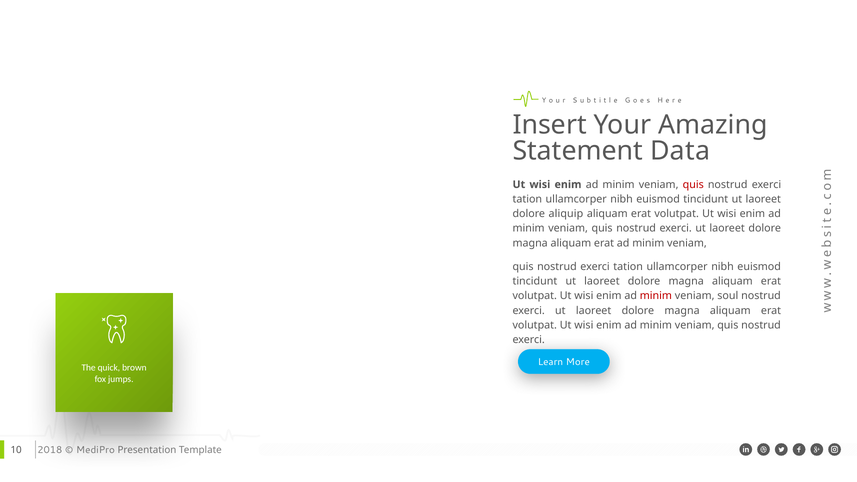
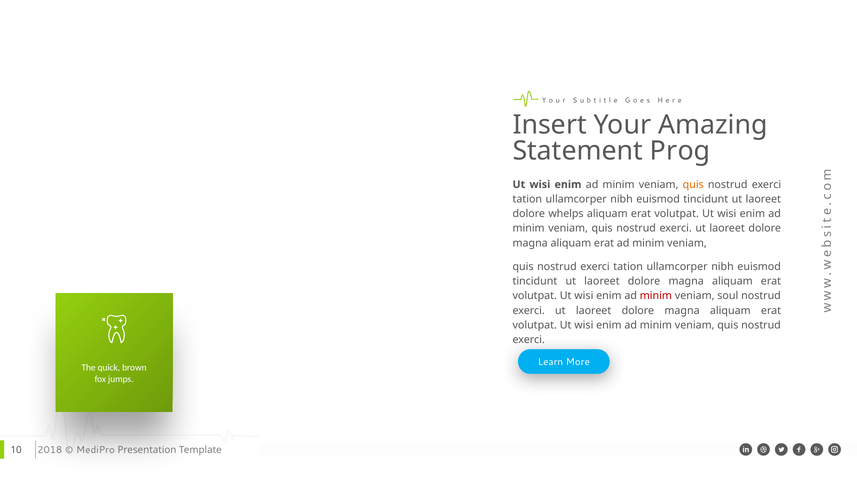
Data: Data -> Prog
quis at (693, 185) colour: red -> orange
aliquip: aliquip -> whelps
